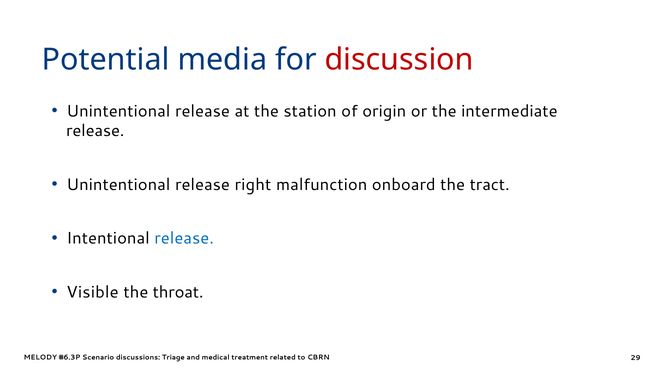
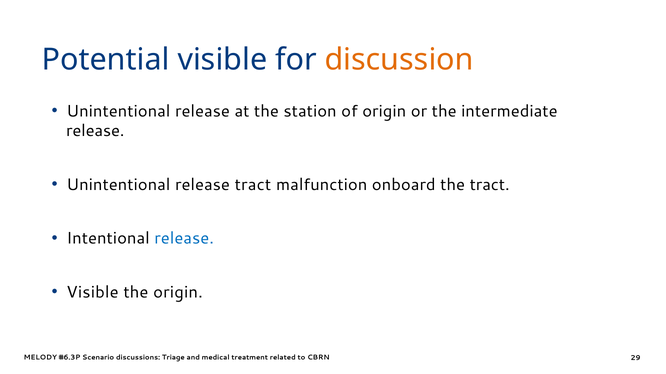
Potential media: media -> visible
discussion colour: red -> orange
release right: right -> tract
the throat: throat -> origin
